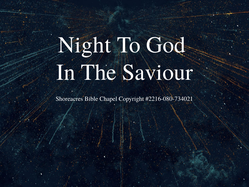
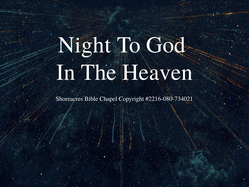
Saviour: Saviour -> Heaven
